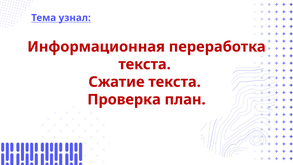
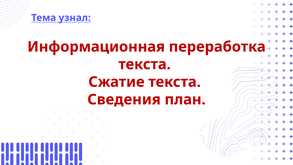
Проверка: Проверка -> Сведения
